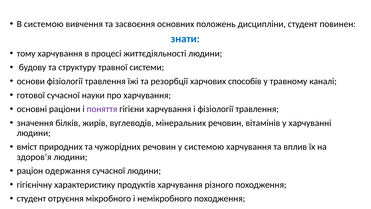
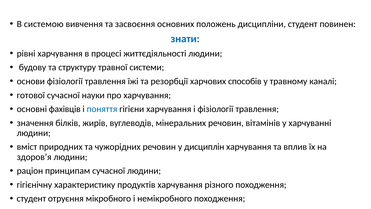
тому: тому -> рівні
раціони: раціони -> фахівців
поняття colour: purple -> blue
у системою: системою -> дисциплін
одержання: одержання -> принципам
